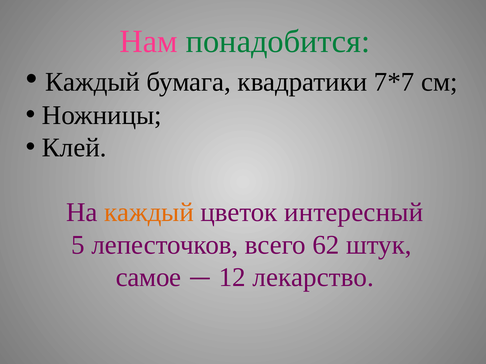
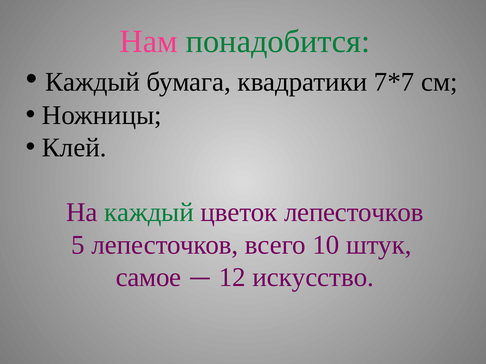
каждый at (149, 213) colour: orange -> green
цветок интересный: интересный -> лепесточков
62: 62 -> 10
лекарство: лекарство -> искусство
